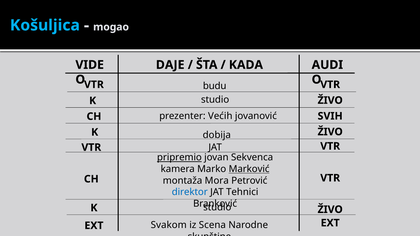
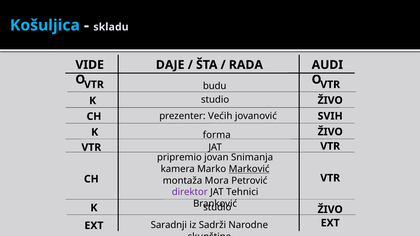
mogao: mogao -> skladu
KADA: KADA -> RADA
dobija: dobija -> forma
pripremio underline: present -> none
Sekvenca: Sekvenca -> Snimanja
direktor colour: blue -> purple
Svakom: Svakom -> Saradnji
Scena: Scena -> Sadrži
